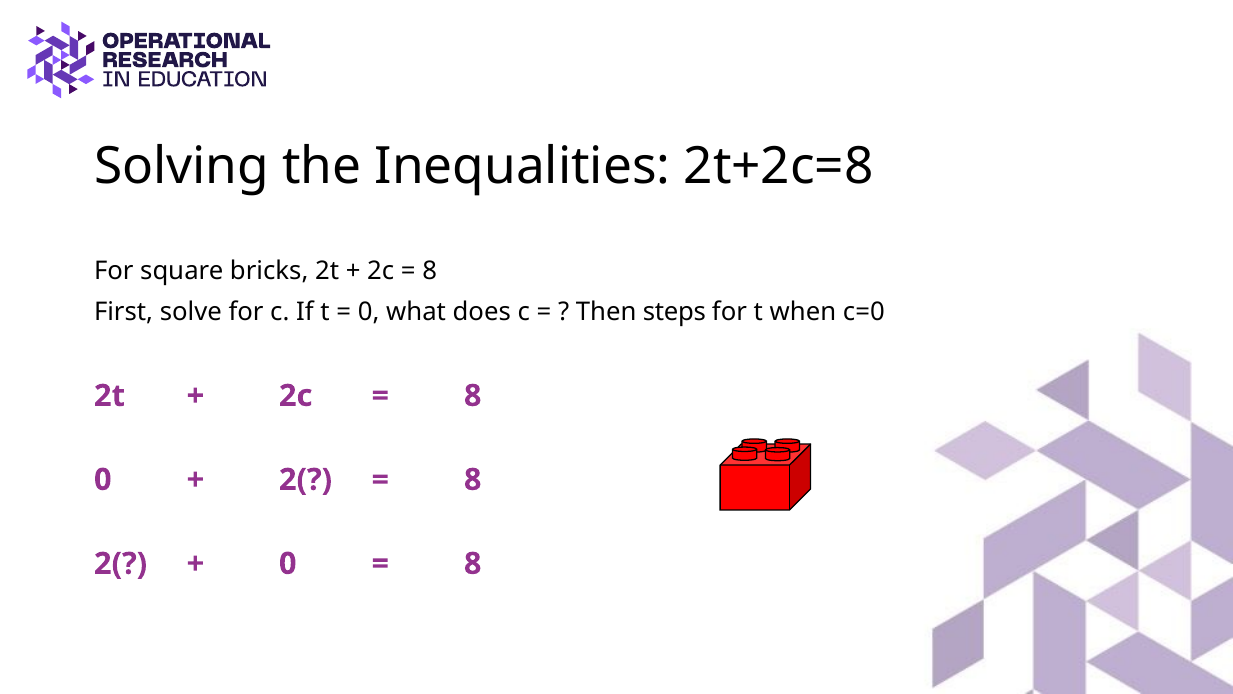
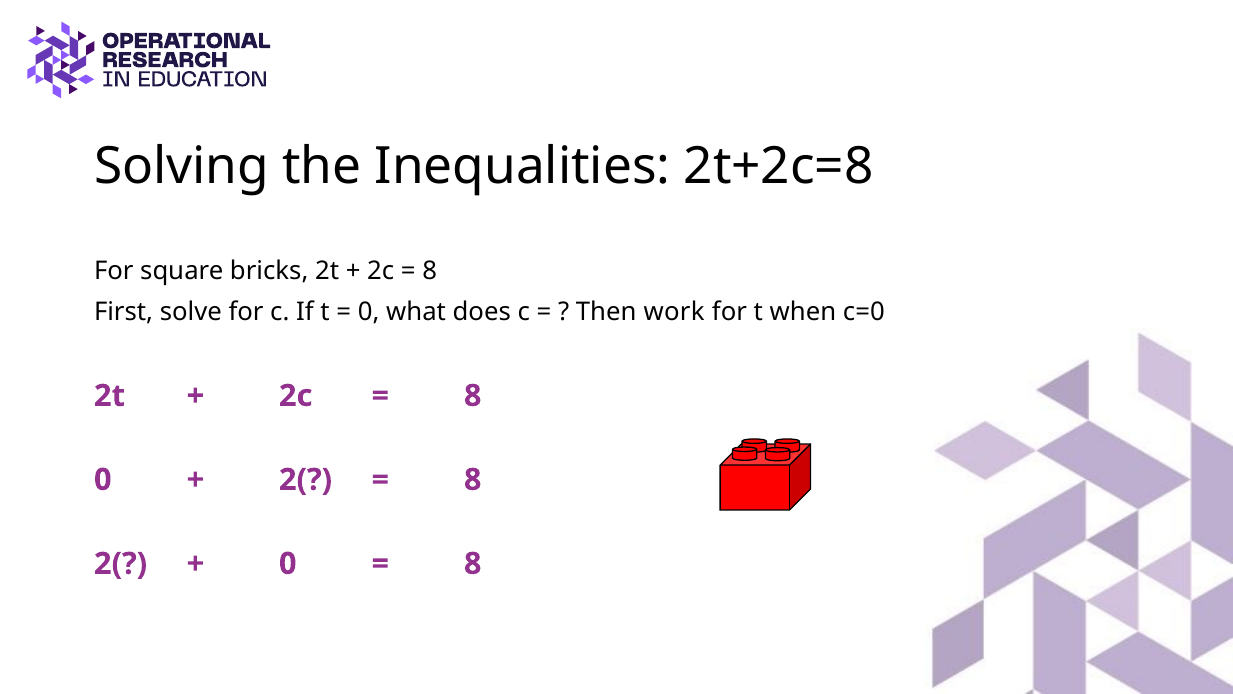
steps: steps -> work
